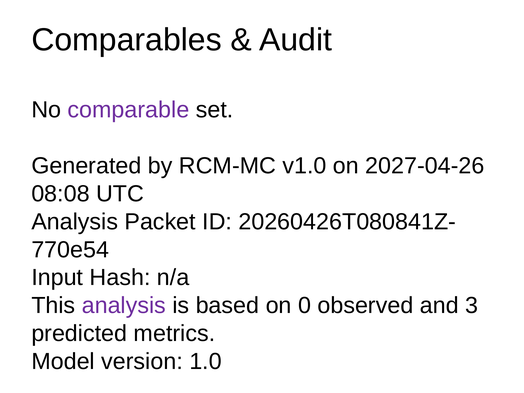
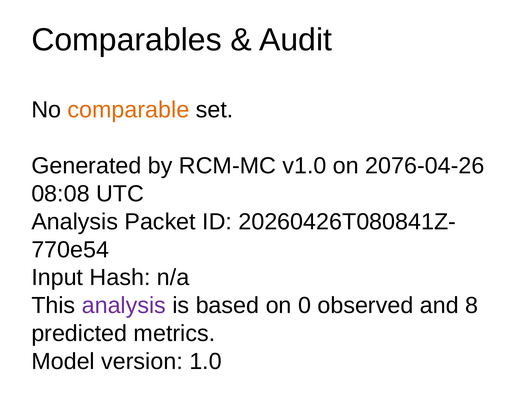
comparable colour: purple -> orange
2027-04-26: 2027-04-26 -> 2076-04-26
3: 3 -> 8
